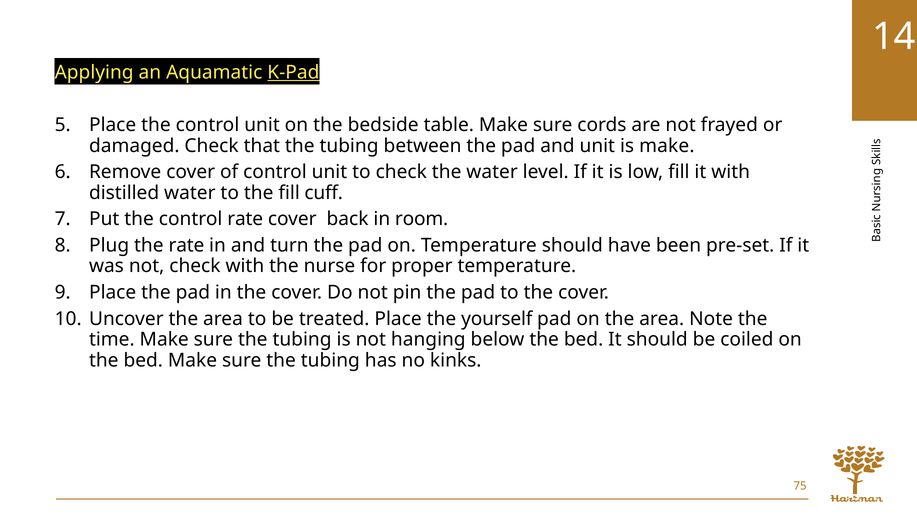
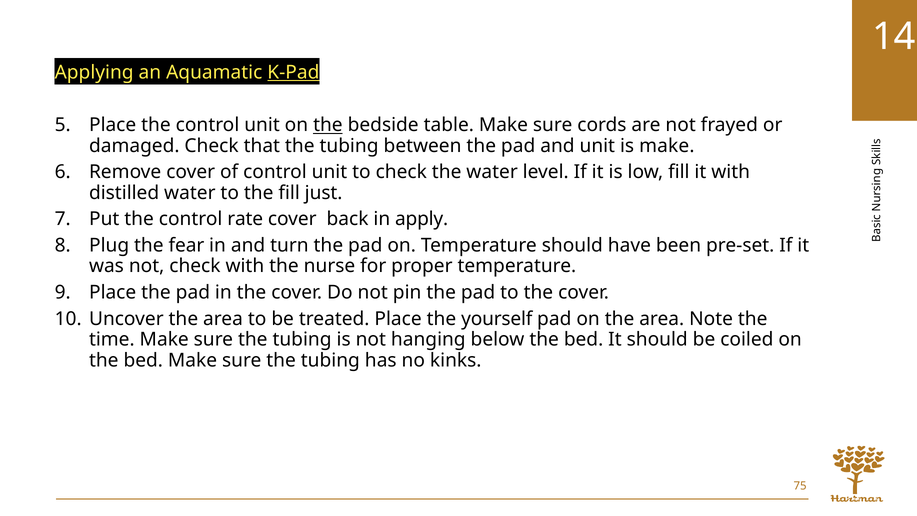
the at (328, 125) underline: none -> present
cuff: cuff -> just
room: room -> apply
the rate: rate -> fear
